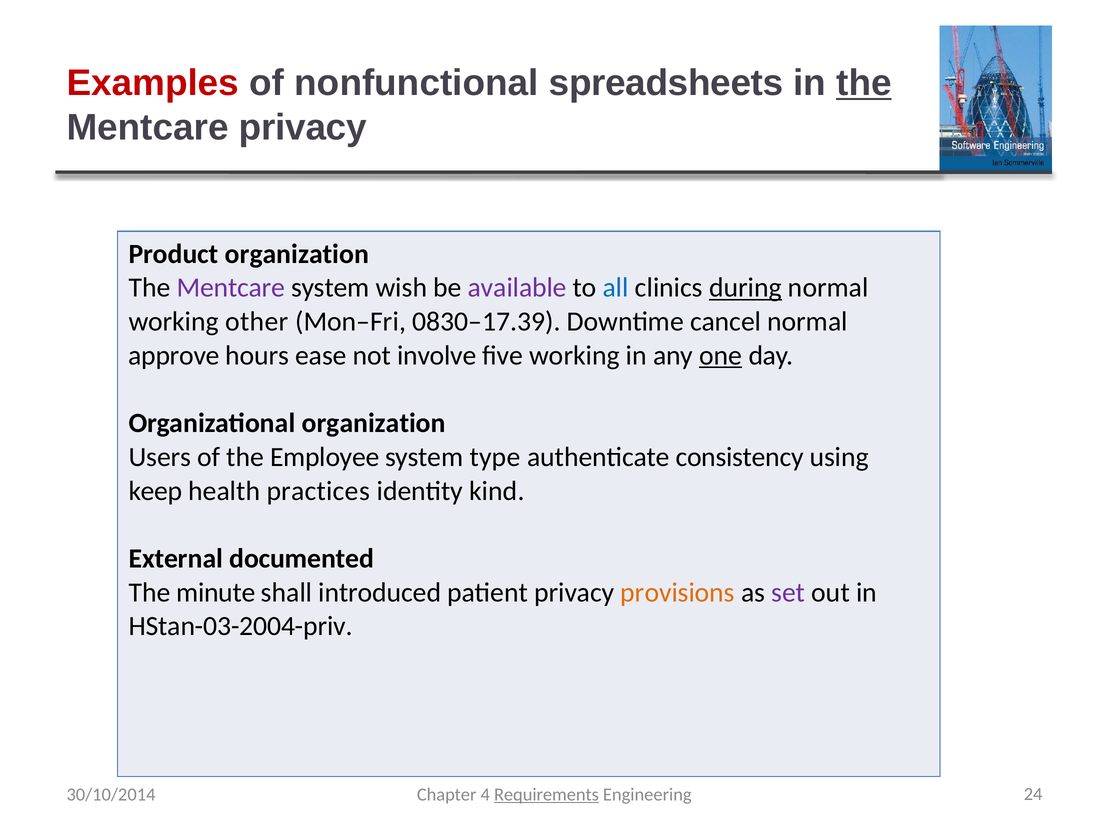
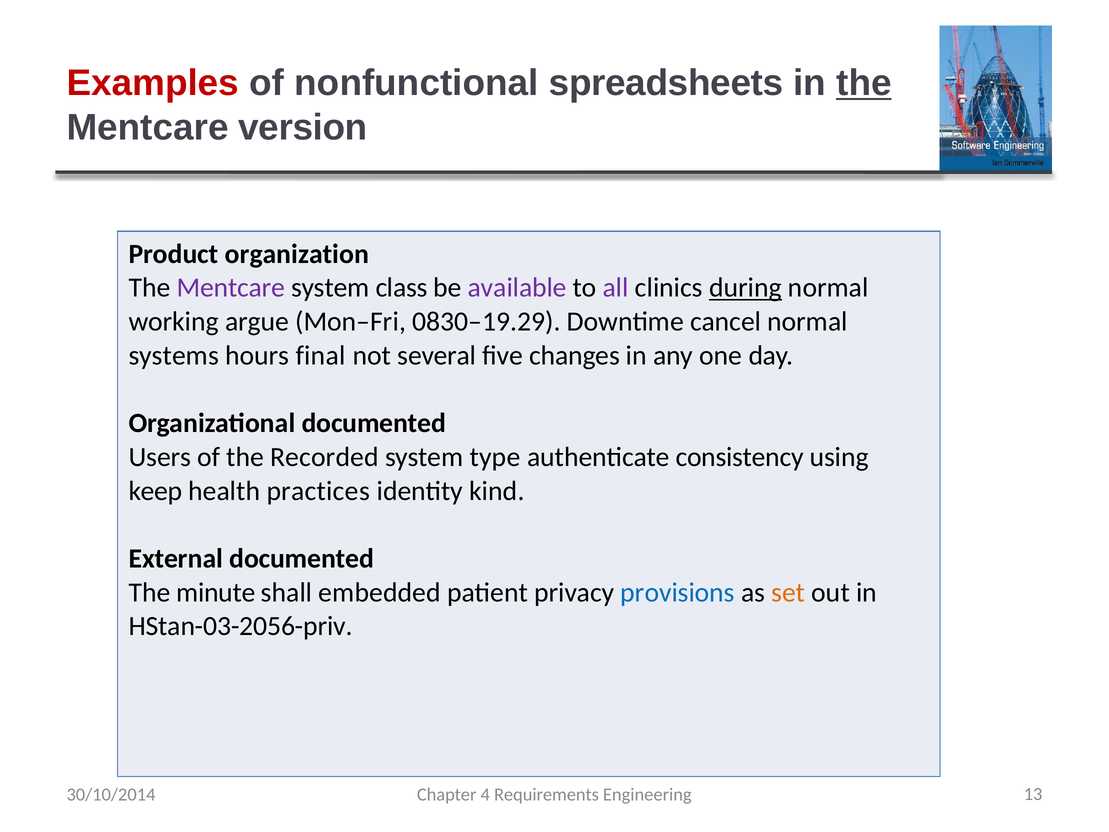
Mentcare privacy: privacy -> version
wish: wish -> class
all colour: blue -> purple
other: other -> argue
0830–17.39: 0830–17.39 -> 0830–19.29
approve: approve -> systems
ease: ease -> final
involve: involve -> several
five working: working -> changes
one underline: present -> none
Organizational organization: organization -> documented
Employee: Employee -> Recorded
introduced: introduced -> embedded
provisions colour: orange -> blue
set colour: purple -> orange
HStan-03-2004-priv: HStan-03-2004-priv -> HStan-03-2056-priv
Requirements underline: present -> none
24: 24 -> 13
